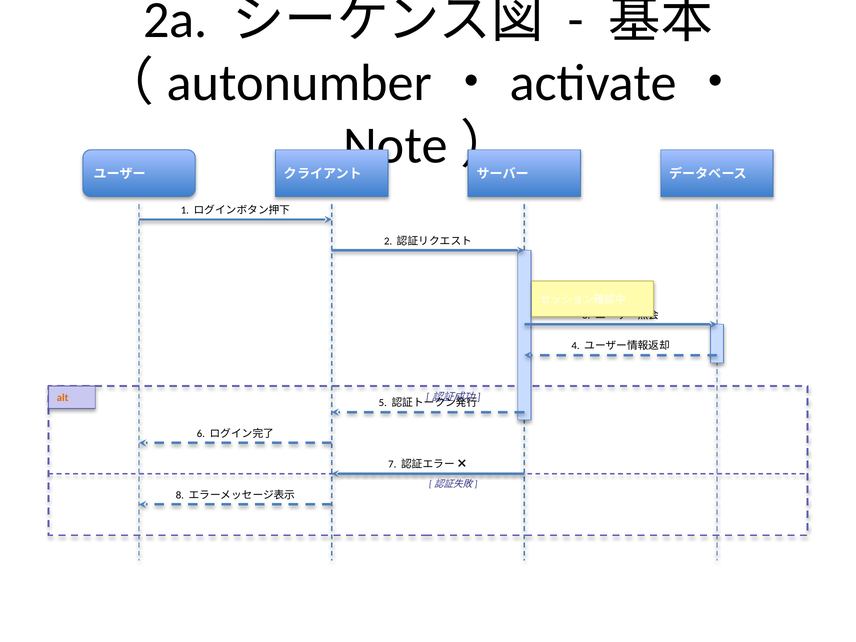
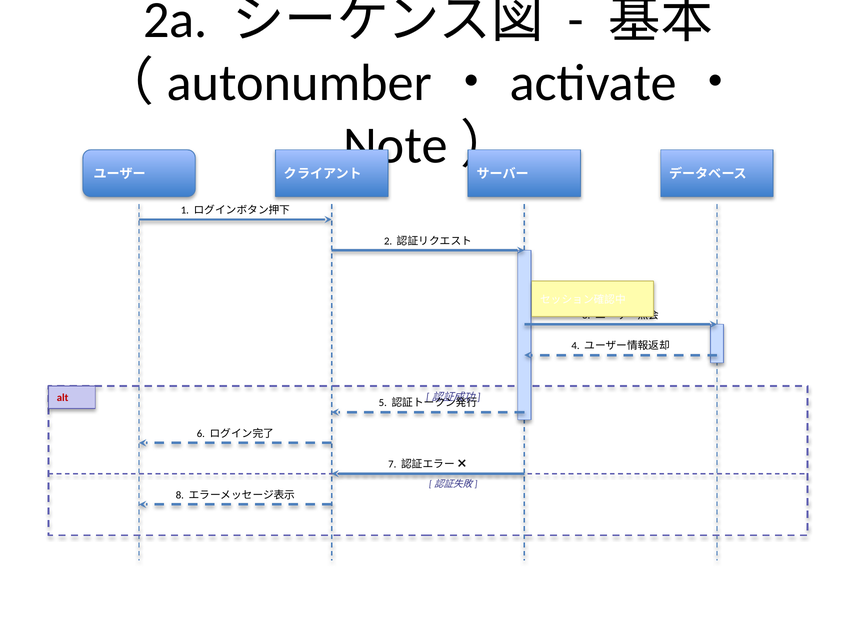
alt colour: orange -> red
